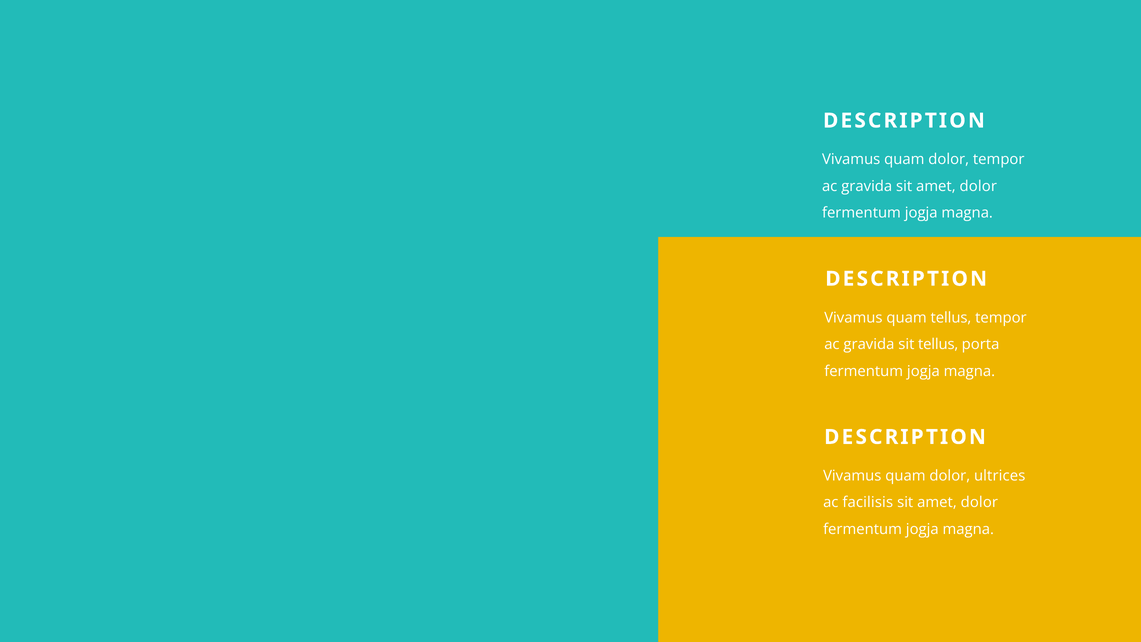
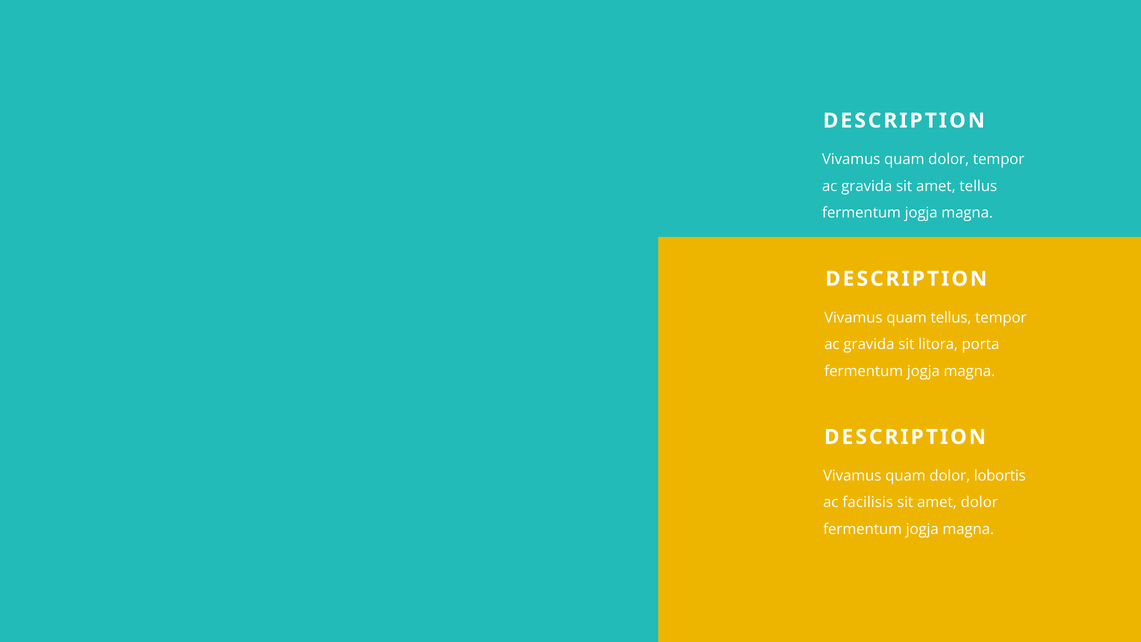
gravida sit amet dolor: dolor -> tellus
sit tellus: tellus -> litora
ultrices: ultrices -> lobortis
